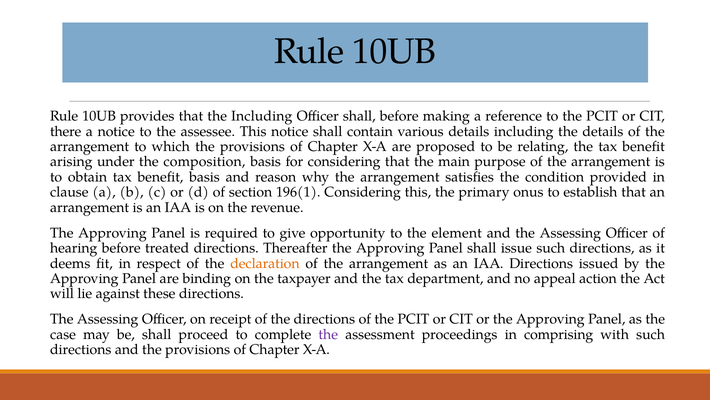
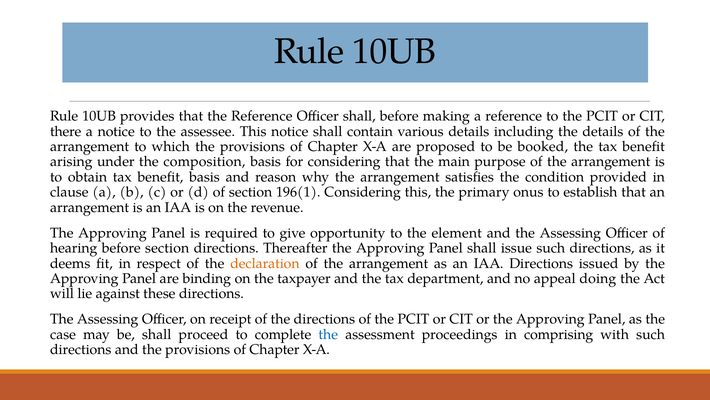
the Including: Including -> Reference
relating: relating -> booked
before treated: treated -> section
action: action -> doing
the at (328, 334) colour: purple -> blue
